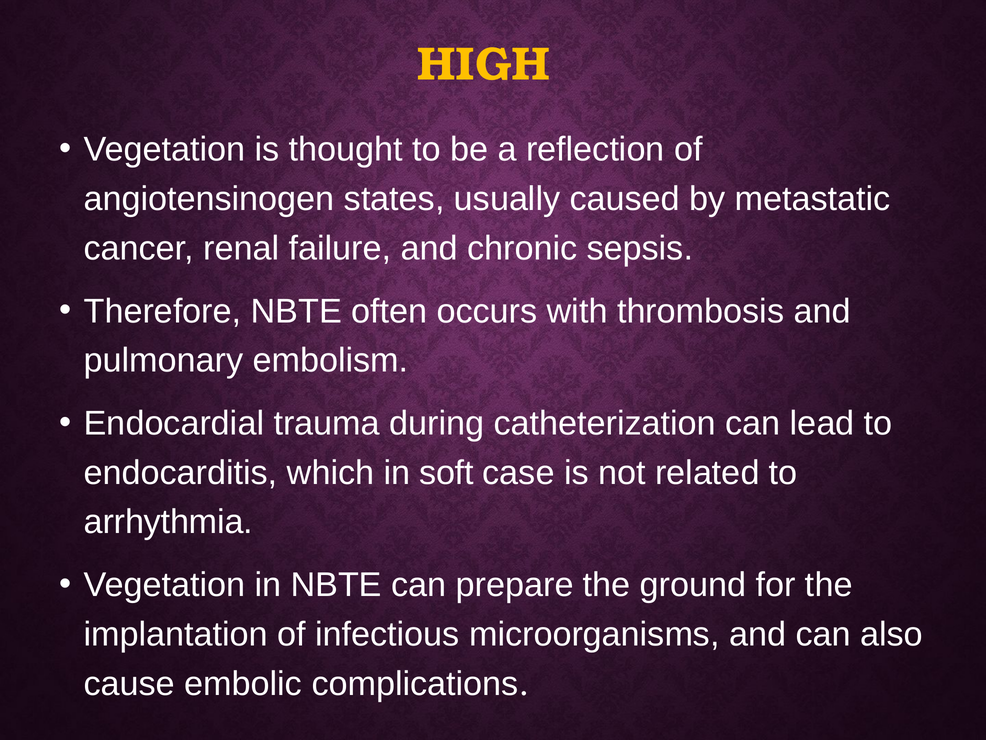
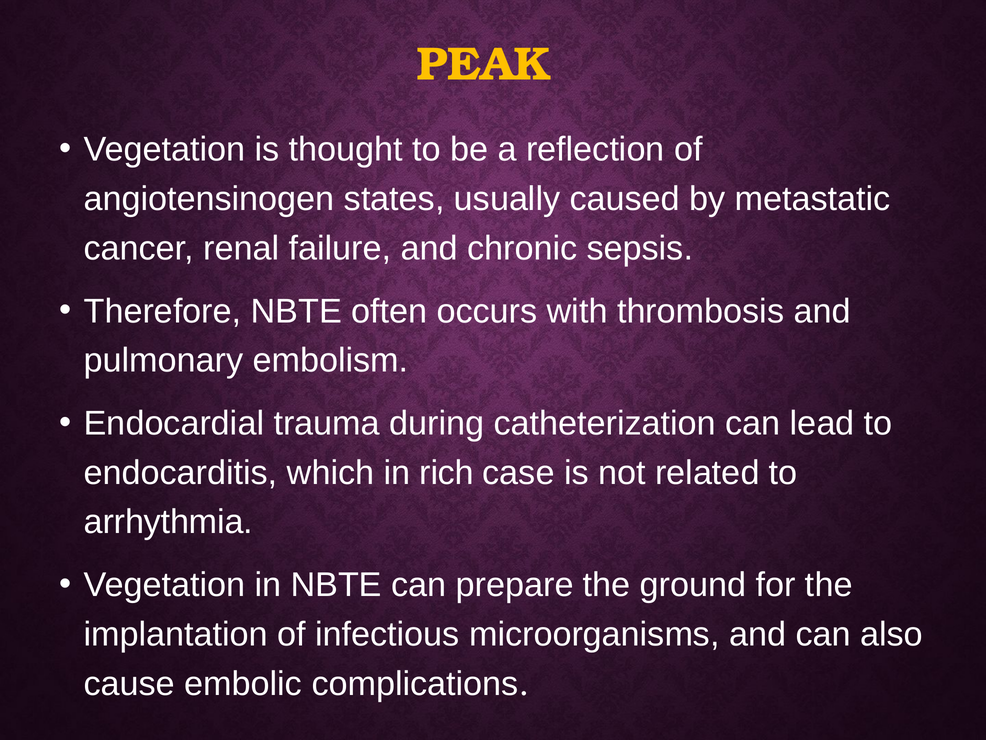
HIGH: HIGH -> PEAK
soft: soft -> rich
